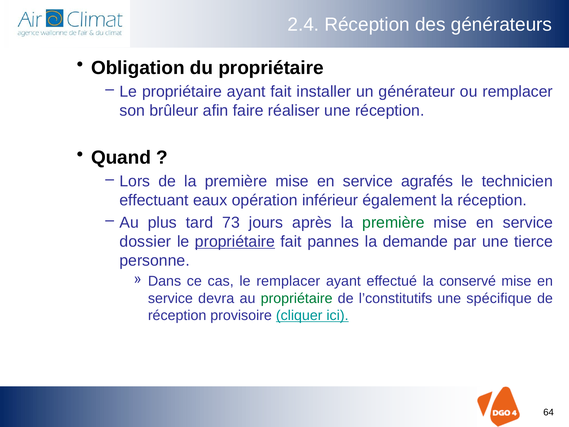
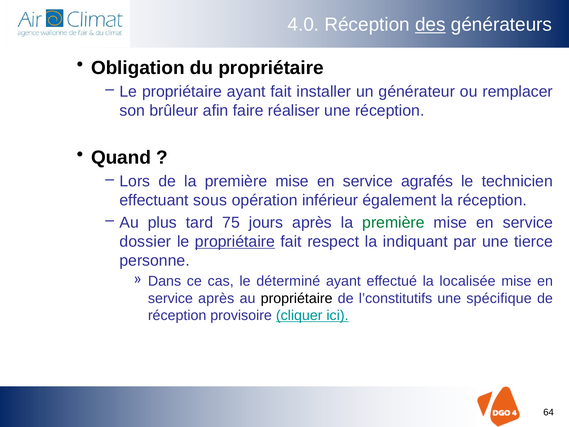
2.4: 2.4 -> 4.0
des underline: none -> present
eaux: eaux -> sous
73: 73 -> 75
pannes: pannes -> respect
demande: demande -> indiquant
le remplacer: remplacer -> déterminé
conservé: conservé -> localisée
service devra: devra -> après
propriétaire at (297, 298) colour: green -> black
